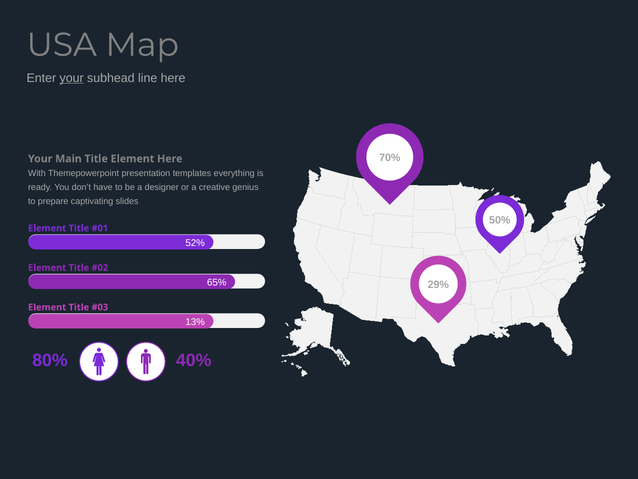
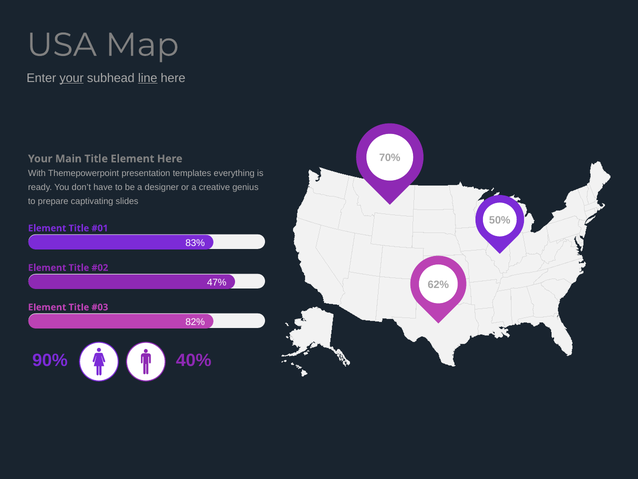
line underline: none -> present
52%: 52% -> 83%
65%: 65% -> 47%
29%: 29% -> 62%
13%: 13% -> 82%
80%: 80% -> 90%
